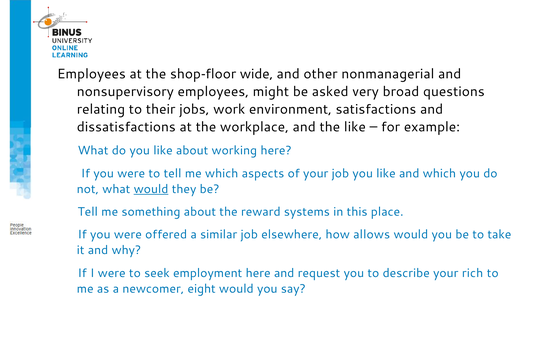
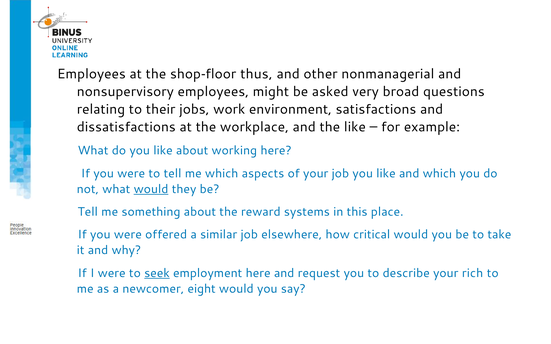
wide: wide -> thus
allows: allows -> critical
seek underline: none -> present
